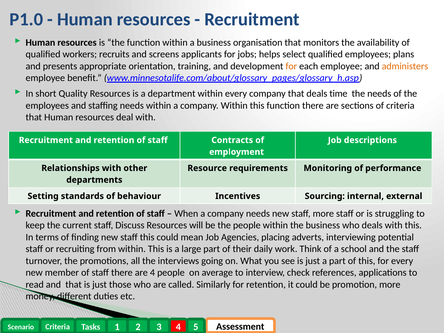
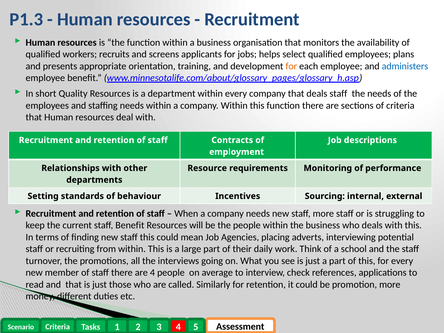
P1.0: P1.0 -> P1.3
administers colour: orange -> blue
deals time: time -> staff
staff Discuss: Discuss -> Benefit
